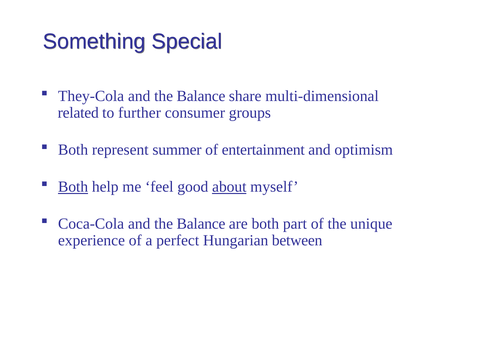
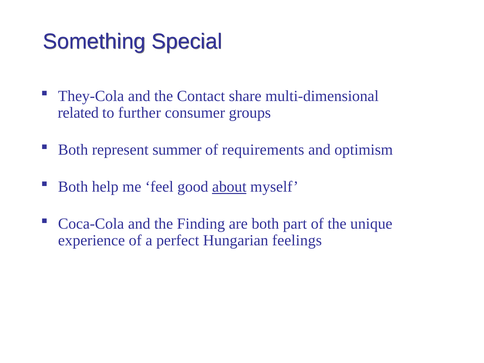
Balance at (201, 96): Balance -> Contact
entertainment: entertainment -> requirements
Both at (73, 187) underline: present -> none
Coca-Cola and the Balance: Balance -> Finding
between: between -> feelings
